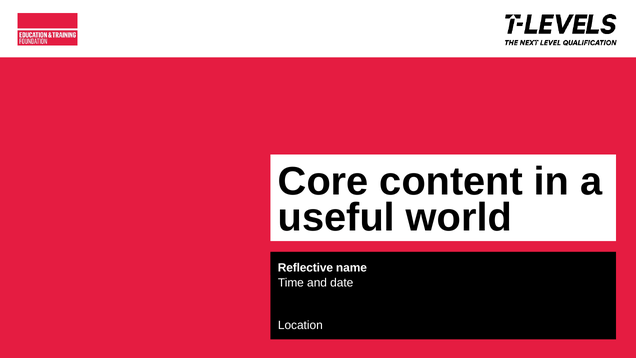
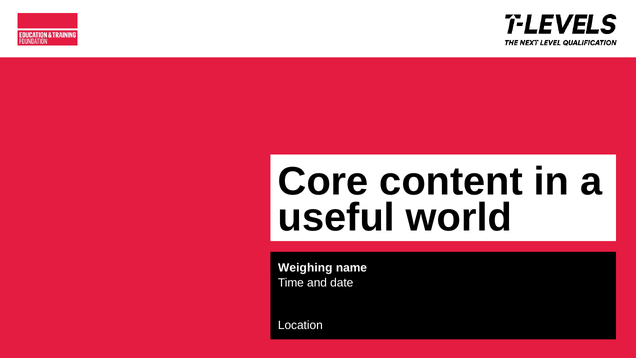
Reflective: Reflective -> Weighing
